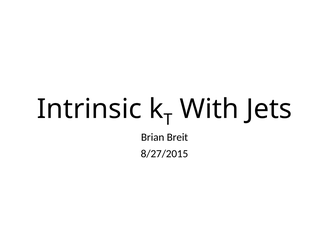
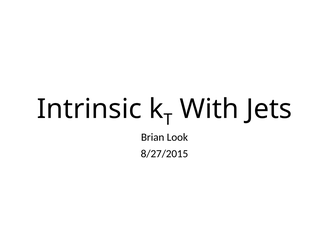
Breit: Breit -> Look
